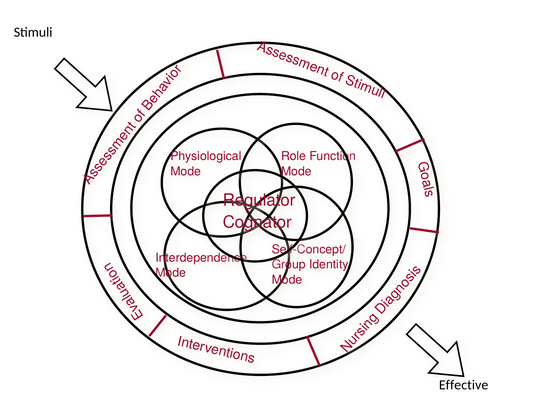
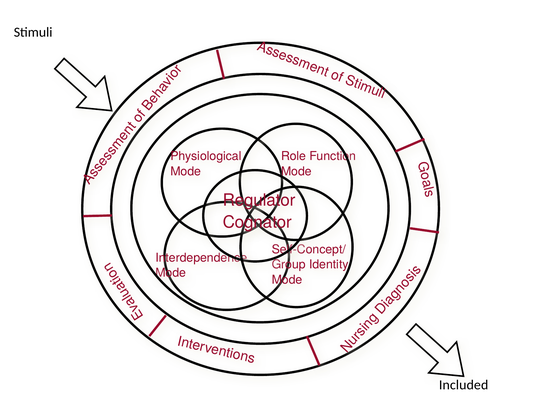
Effective: Effective -> Included
